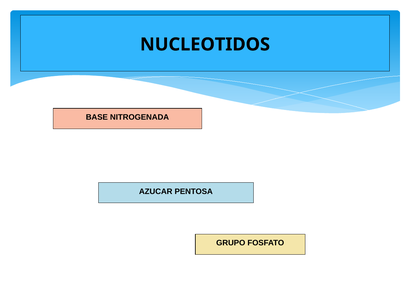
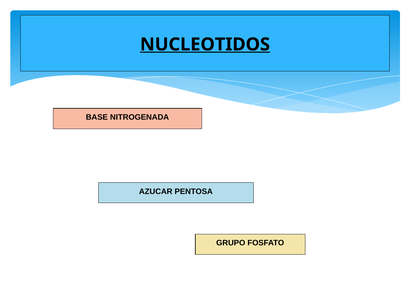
NUCLEOTIDOS underline: none -> present
